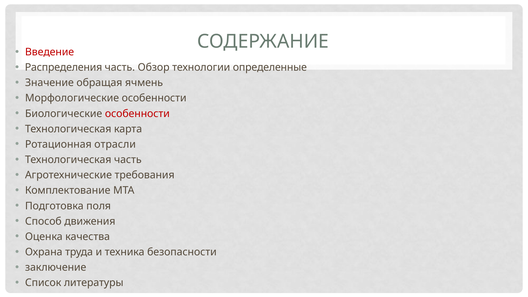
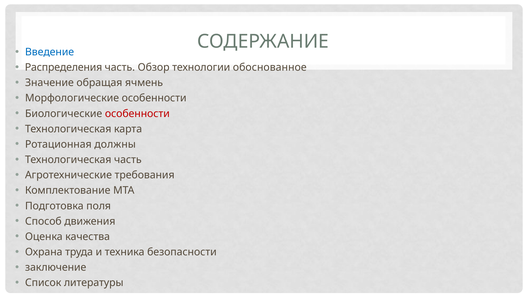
Введение colour: red -> blue
определенные: определенные -> обоснованное
отрасли: отрасли -> должны
